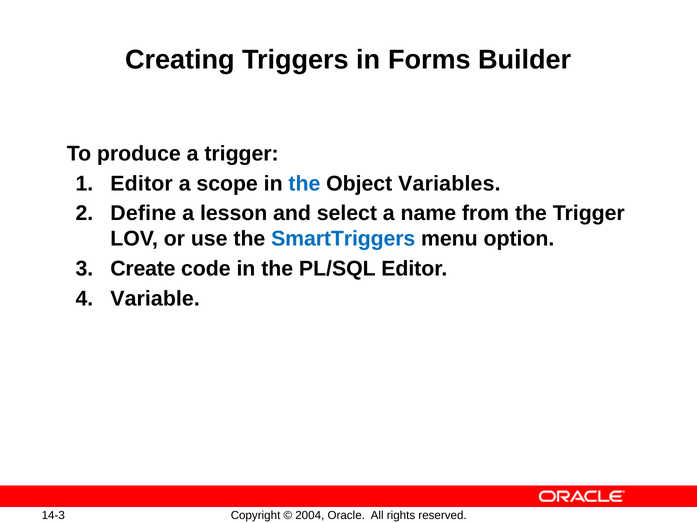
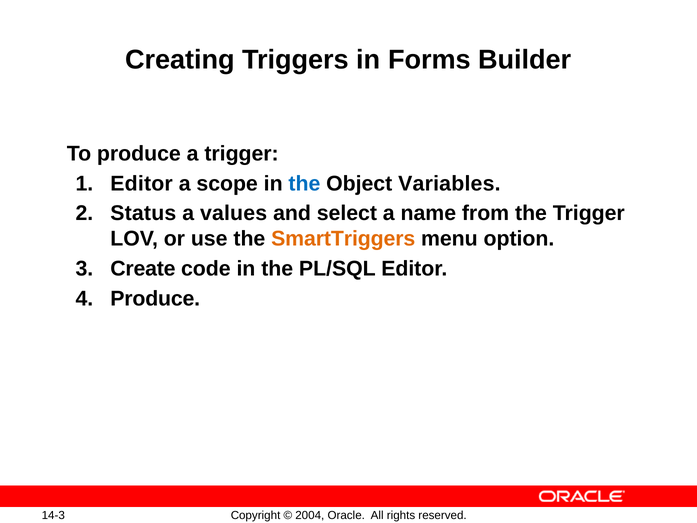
Define: Define -> Status
lesson: lesson -> values
SmartTriggers colour: blue -> orange
4 Variable: Variable -> Produce
